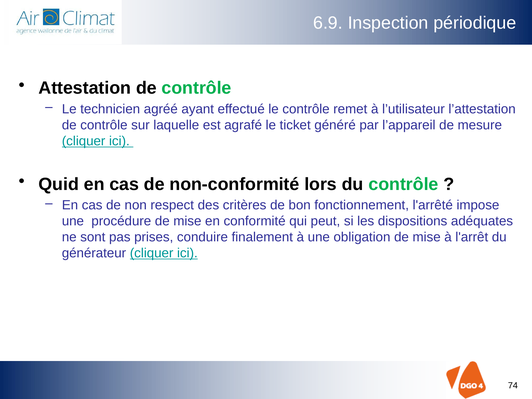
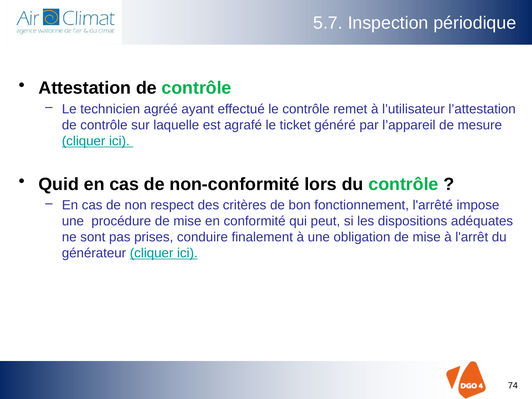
6.9: 6.9 -> 5.7
